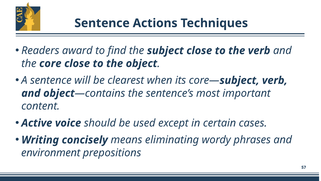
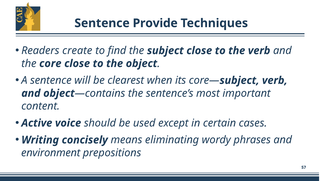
Actions: Actions -> Provide
award: award -> create
